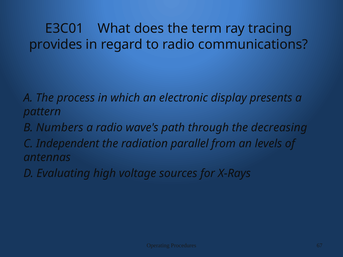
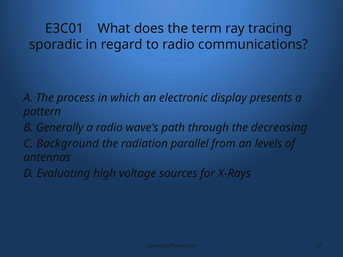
provides: provides -> sporadic
Numbers: Numbers -> Generally
Independent: Independent -> Background
